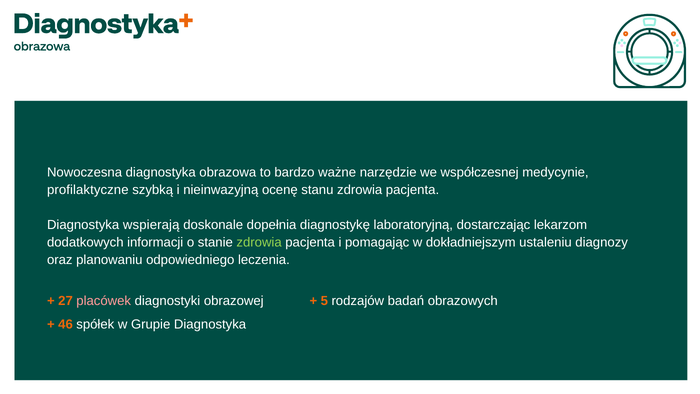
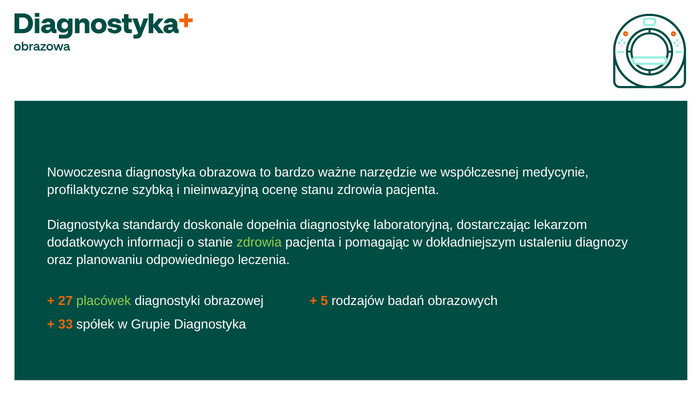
wspierają: wspierają -> standardy
placówek colour: pink -> light green
46: 46 -> 33
